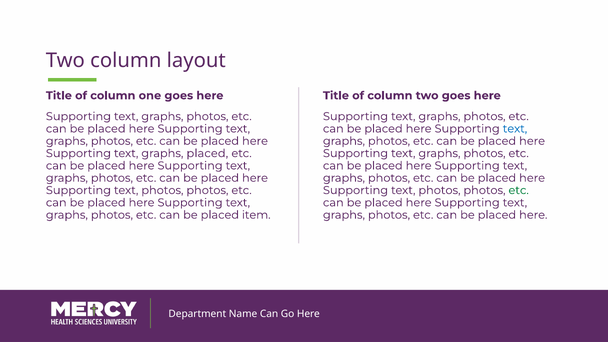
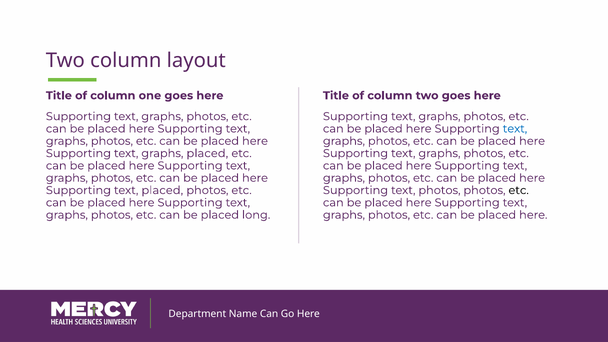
photos at (162, 190): photos -> placed
etc at (519, 190) colour: green -> black
item: item -> long
